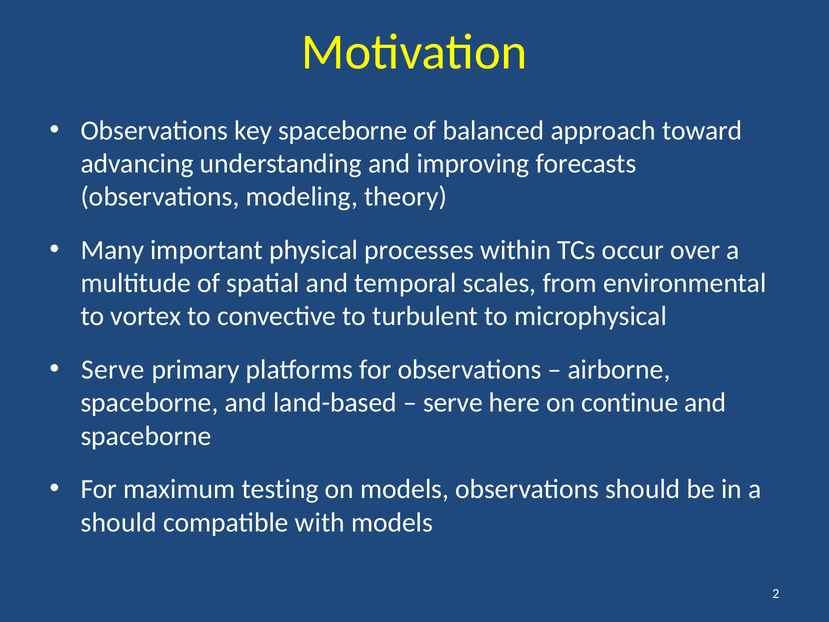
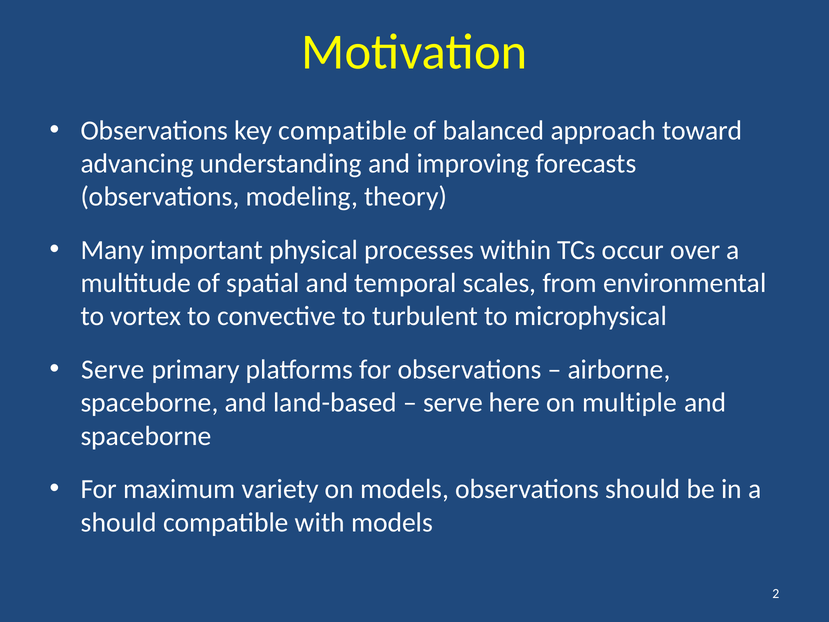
key spaceborne: spaceborne -> compatible
continue: continue -> multiple
testing: testing -> variety
